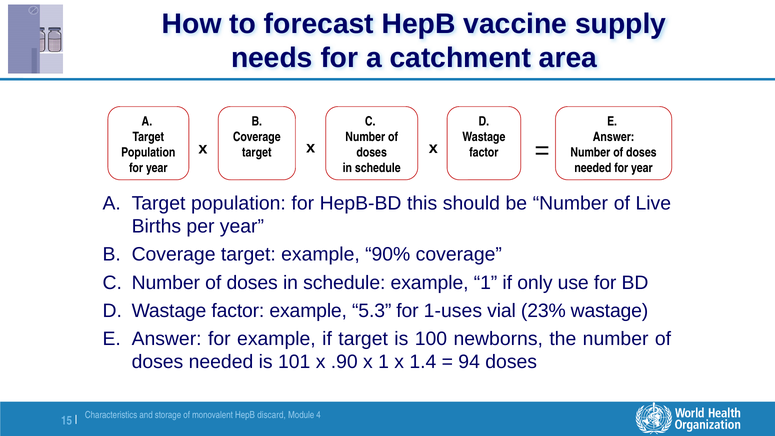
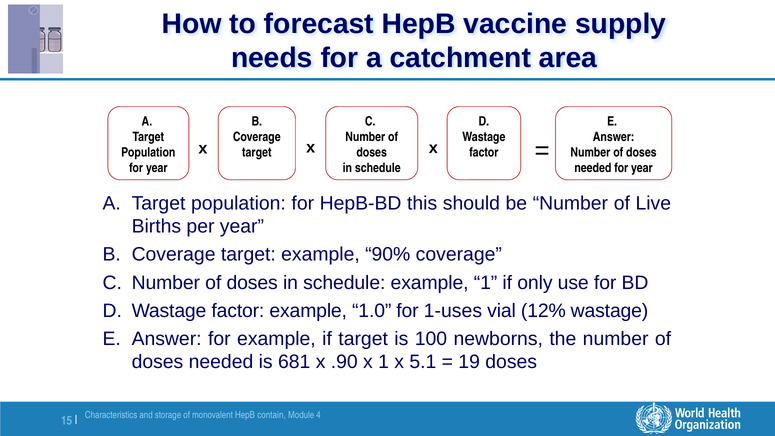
5.3: 5.3 -> 1.0
23%: 23% -> 12%
101: 101 -> 681
1.4: 1.4 -> 5.1
94: 94 -> 19
discard: discard -> contain
